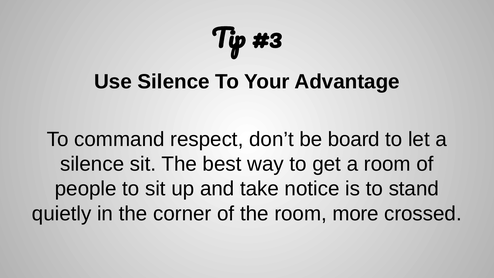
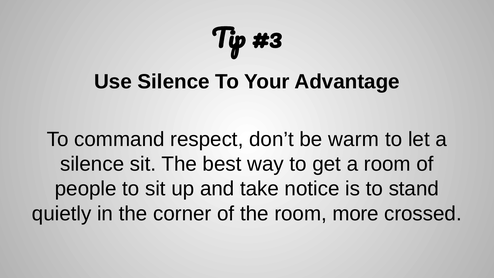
board: board -> warm
